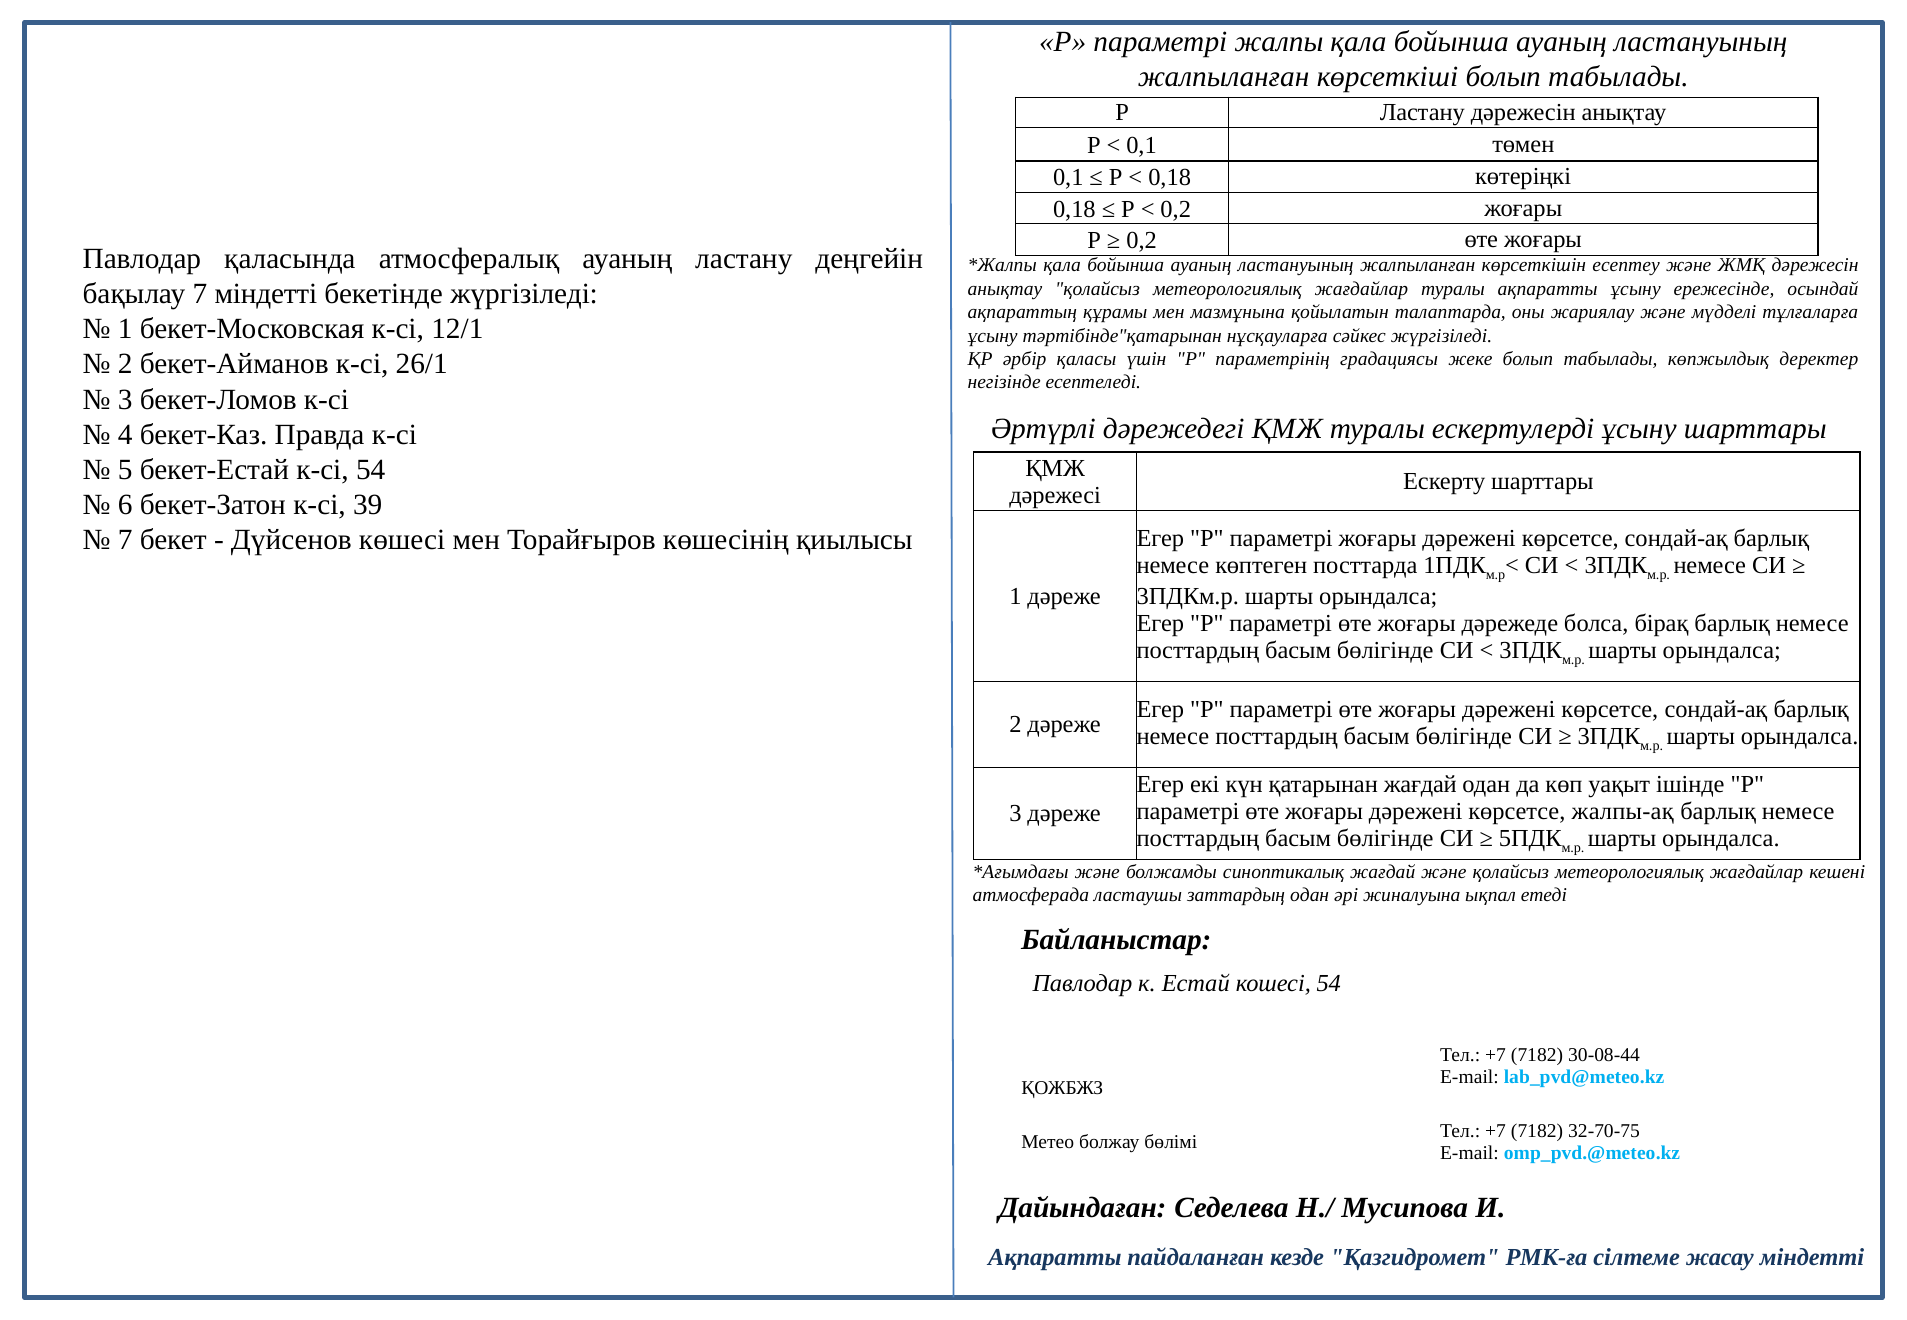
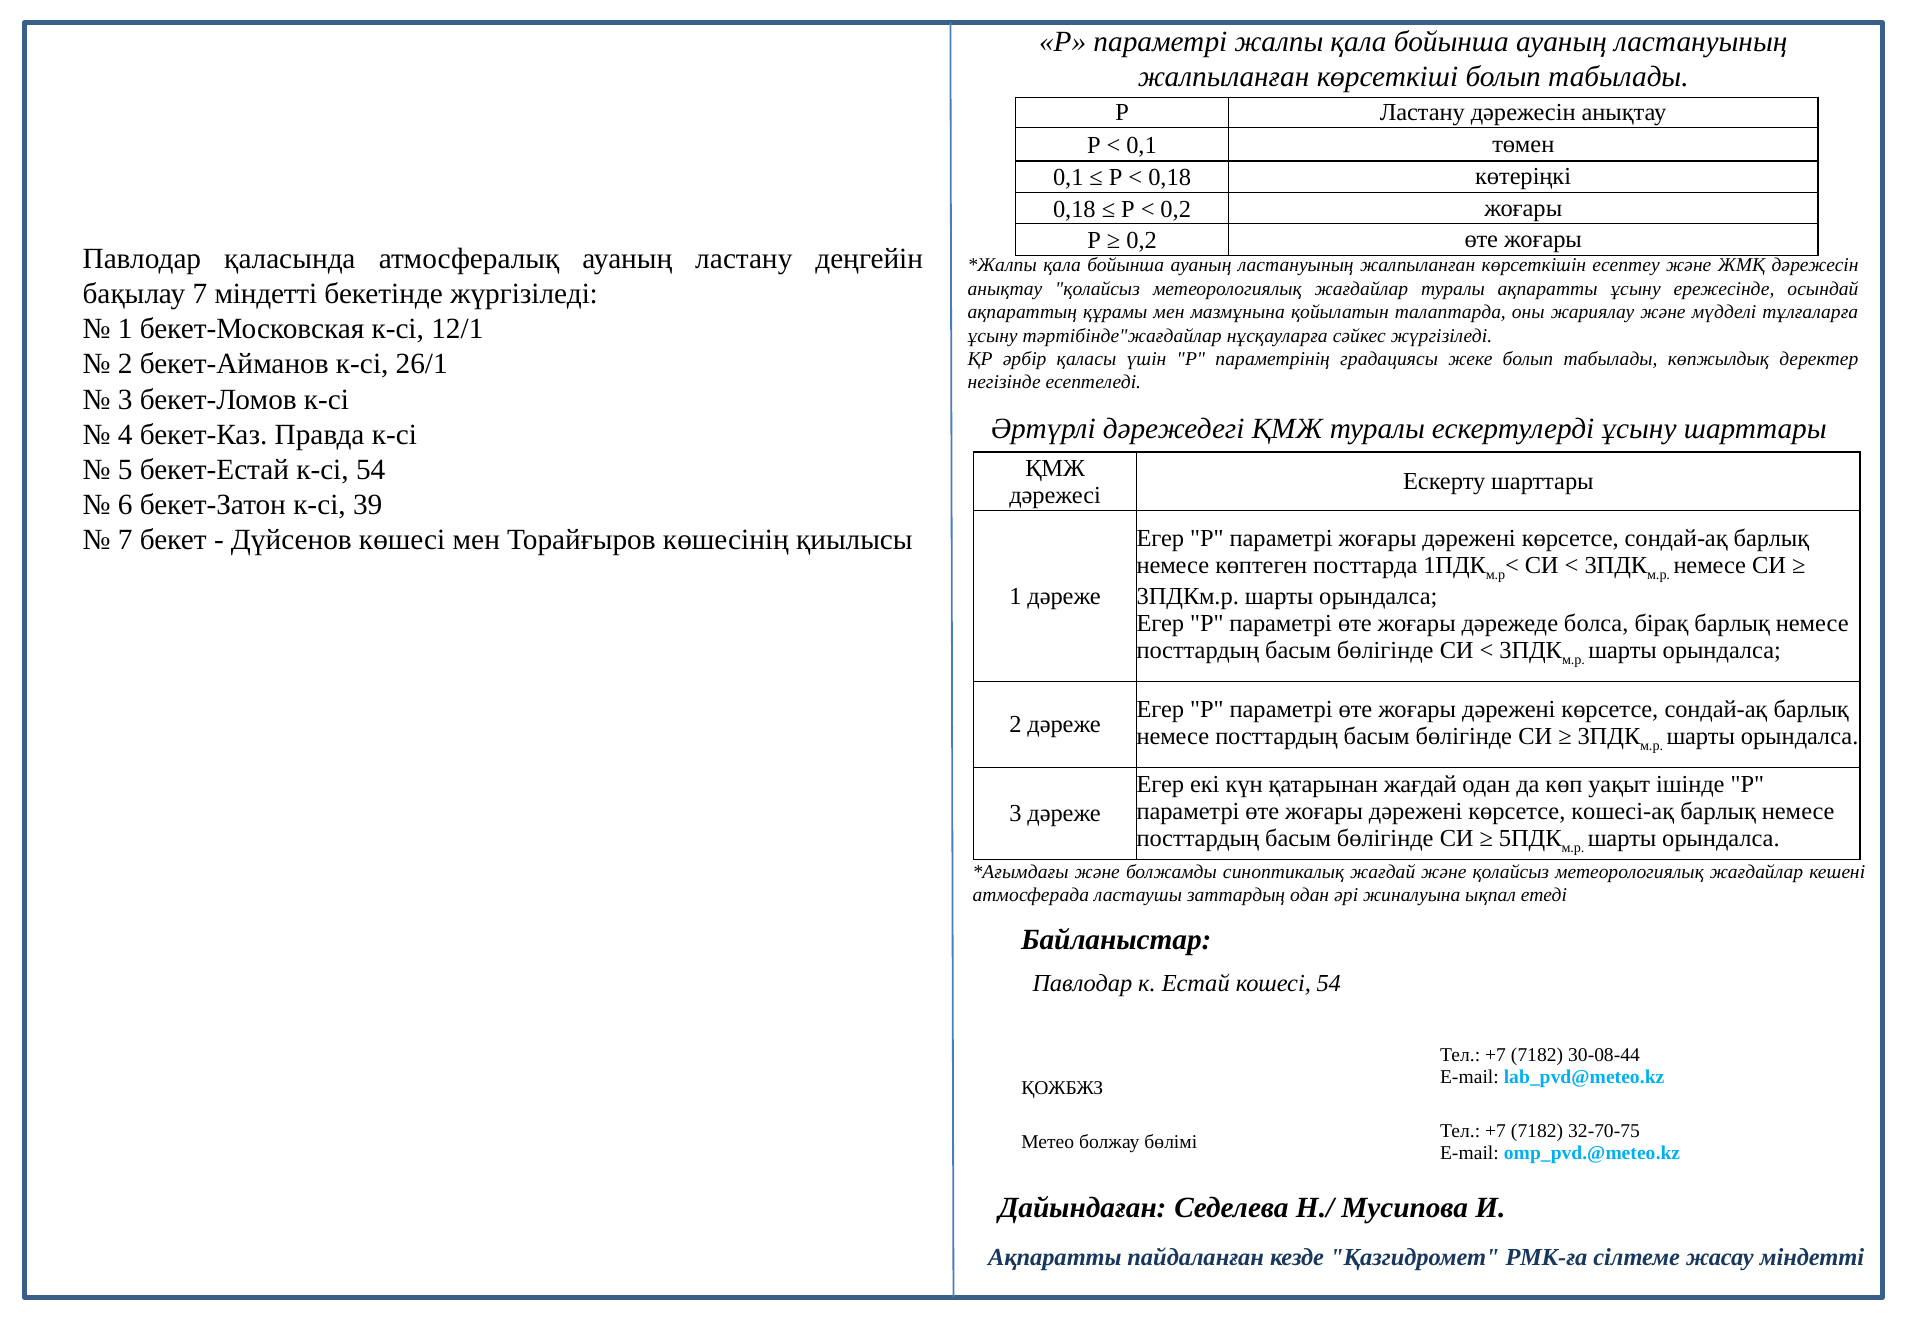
тәртібінде"қатарынан: тәртібінде"қатарынан -> тәртібінде"жағдайлар
жалпы-ақ: жалпы-ақ -> кошесi-ақ
